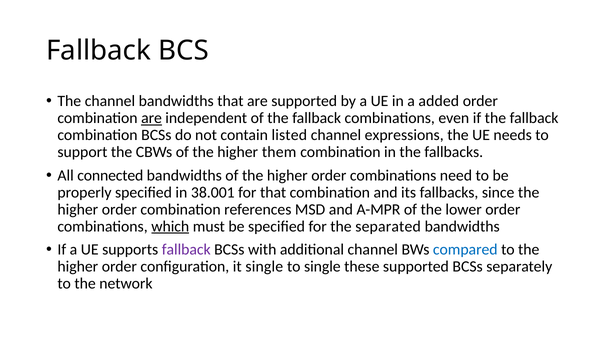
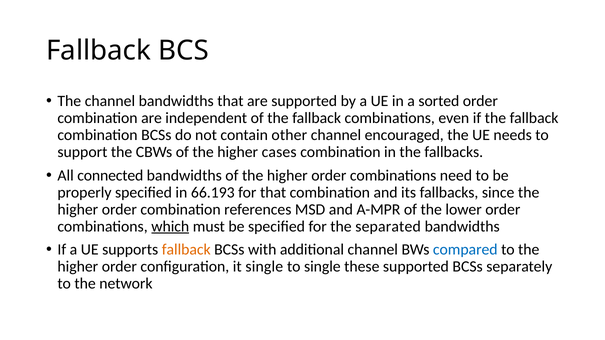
added: added -> sorted
are at (152, 118) underline: present -> none
listed: listed -> other
expressions: expressions -> encouraged
them: them -> cases
38.001: 38.001 -> 66.193
fallback at (186, 250) colour: purple -> orange
